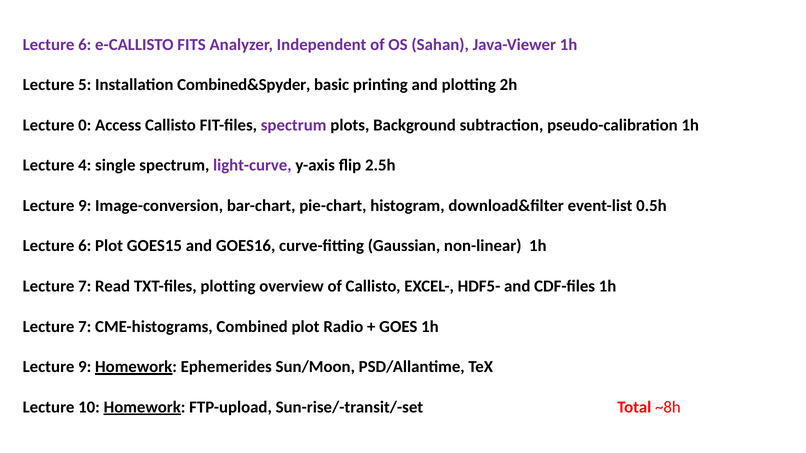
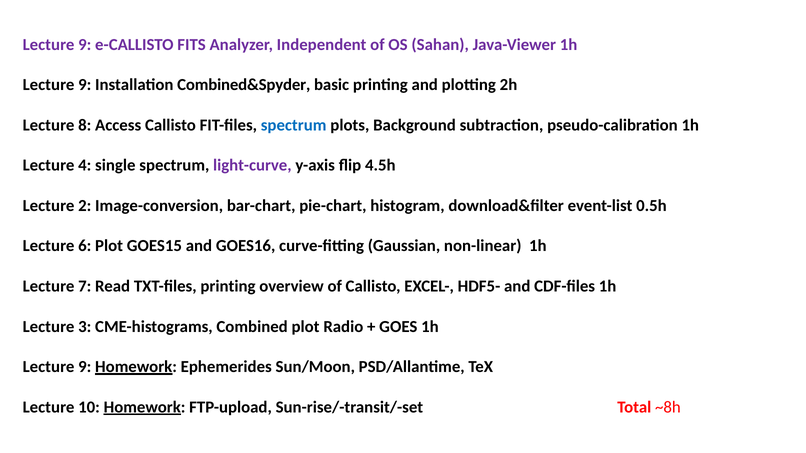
6 at (85, 45): 6 -> 9
5 at (85, 85): 5 -> 9
0: 0 -> 8
spectrum at (294, 125) colour: purple -> blue
2.5h: 2.5h -> 4.5h
9 at (85, 206): 9 -> 2
TXT-files plotting: plotting -> printing
7 at (85, 327): 7 -> 3
